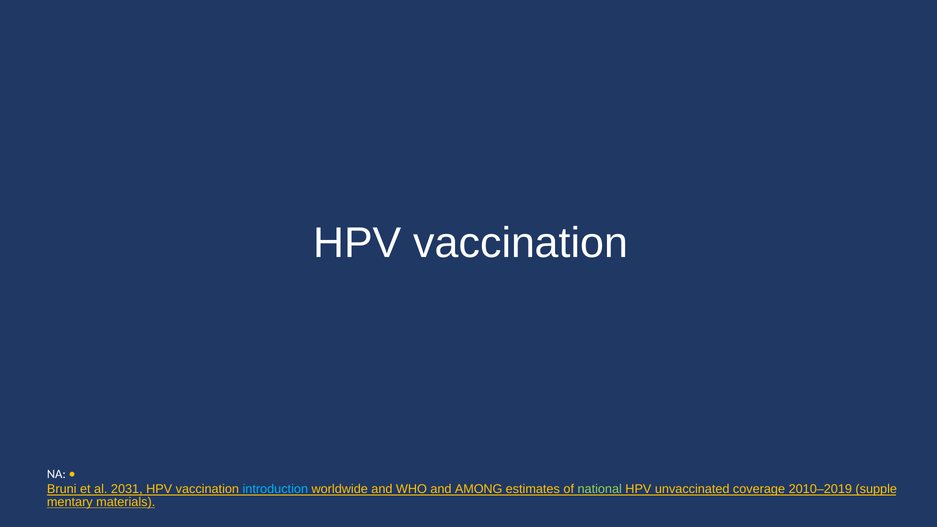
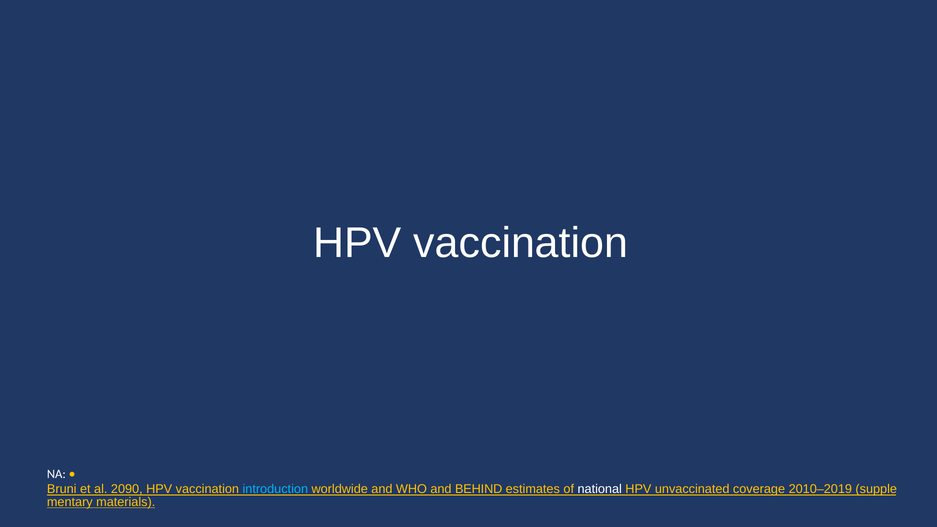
2031: 2031 -> 2090
AMONG: AMONG -> BEHIND
national colour: light green -> white
